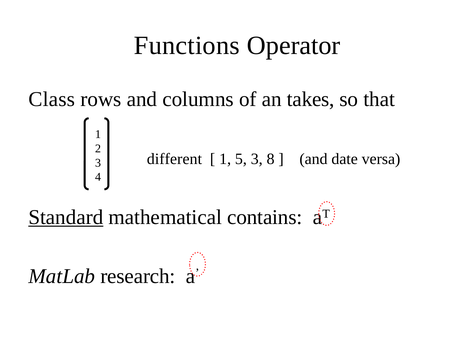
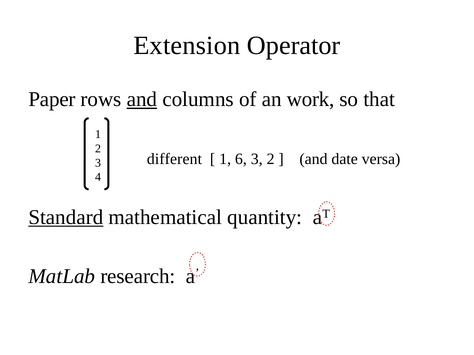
Functions: Functions -> Extension
Class: Class -> Paper
and at (142, 99) underline: none -> present
takes: takes -> work
5: 5 -> 6
3 8: 8 -> 2
contains: contains -> quantity
